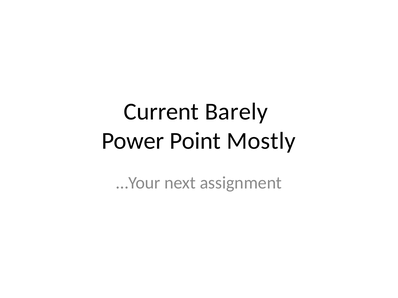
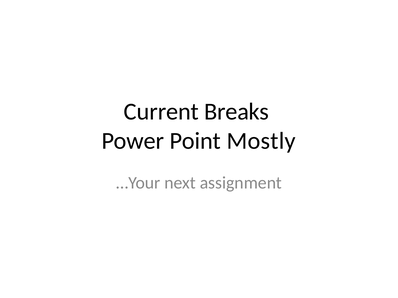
Barely: Barely -> Breaks
